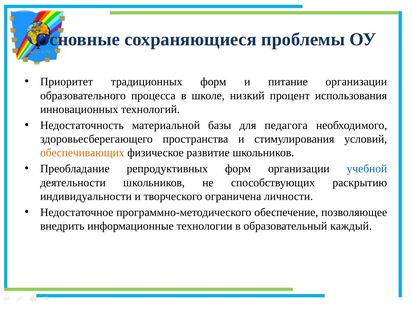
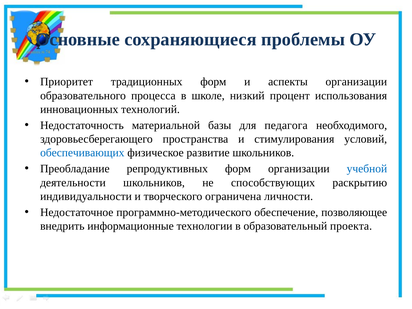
питание: питание -> аспекты
обеспечивающих colour: orange -> blue
каждый: каждый -> проекта
